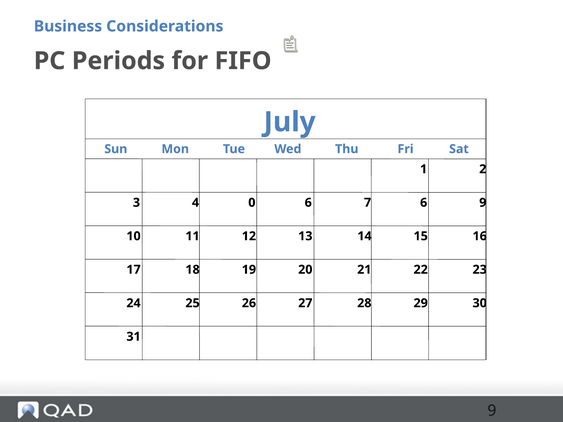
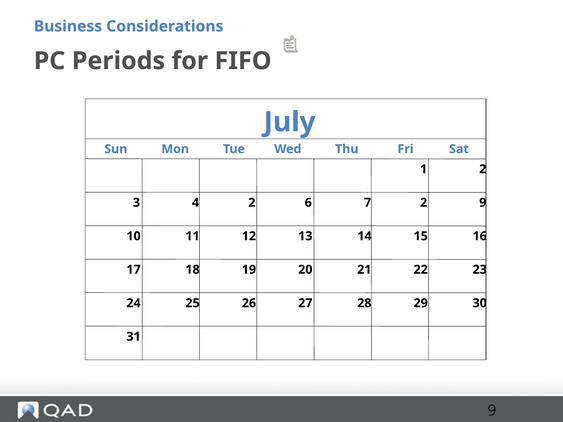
4 0: 0 -> 2
7 6: 6 -> 2
